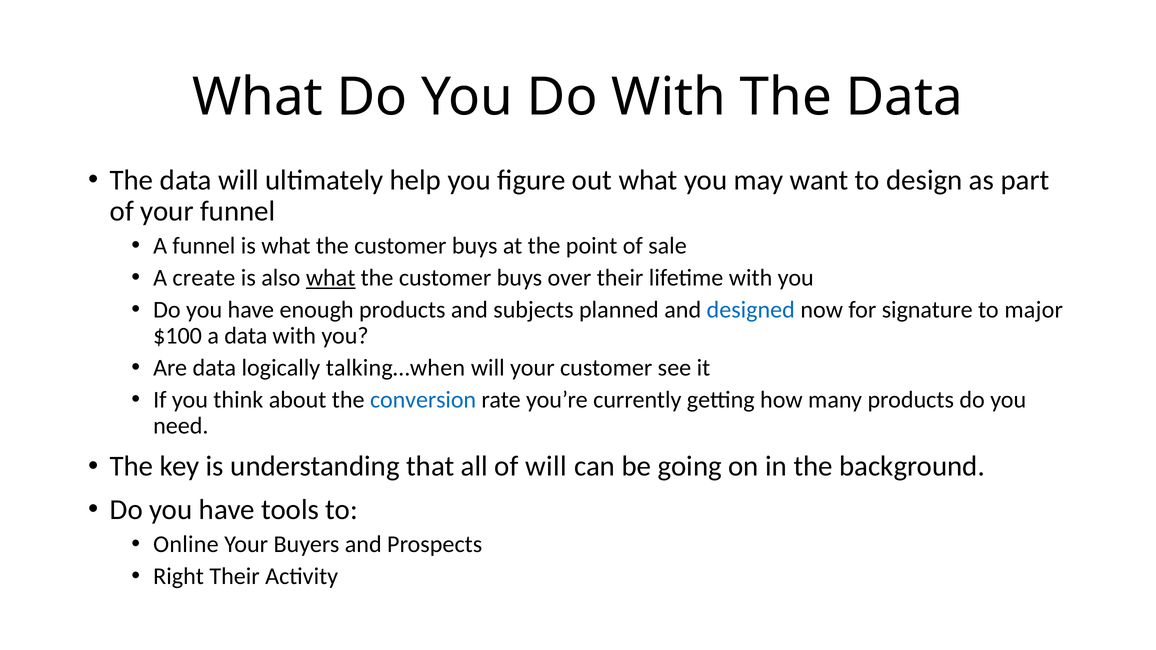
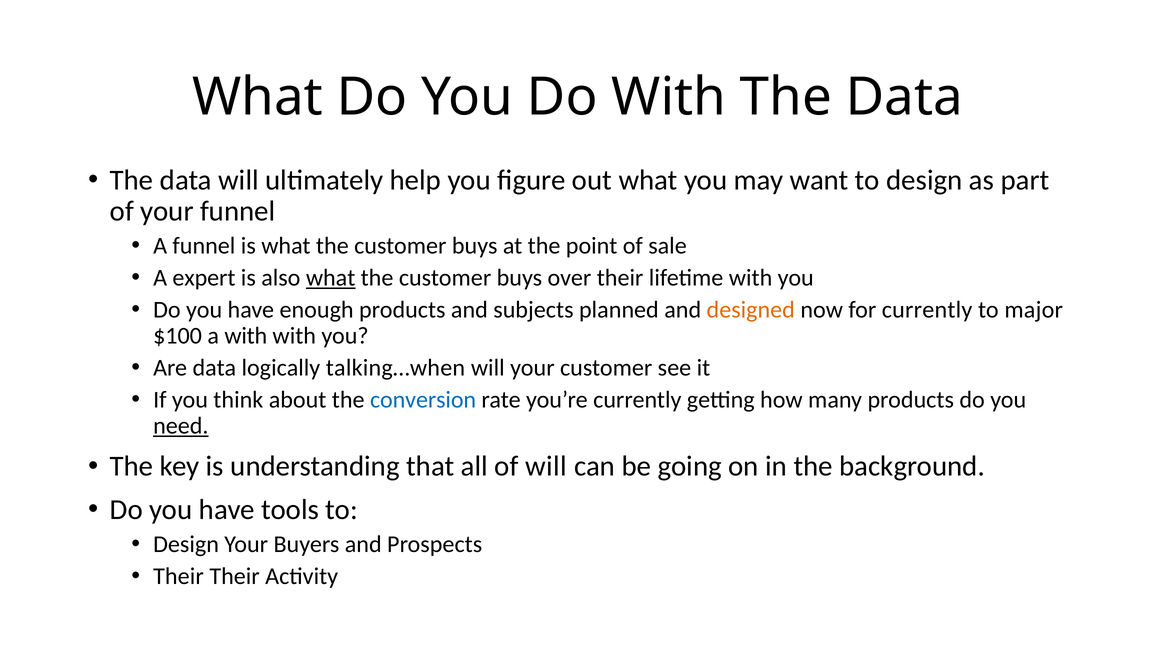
create: create -> expert
designed colour: blue -> orange
for signature: signature -> currently
a data: data -> with
need underline: none -> present
Online at (186, 544): Online -> Design
Right at (179, 577): Right -> Their
